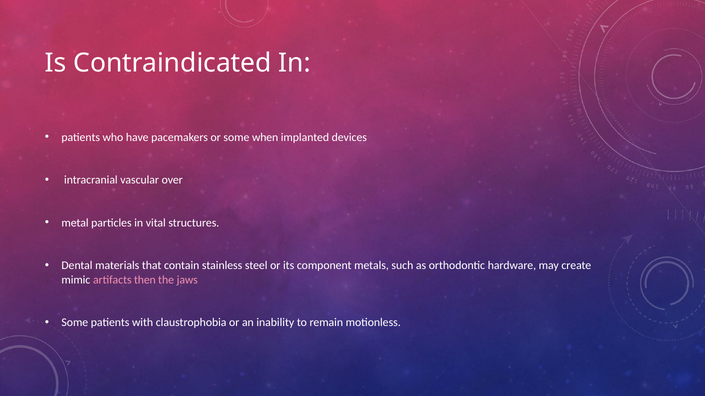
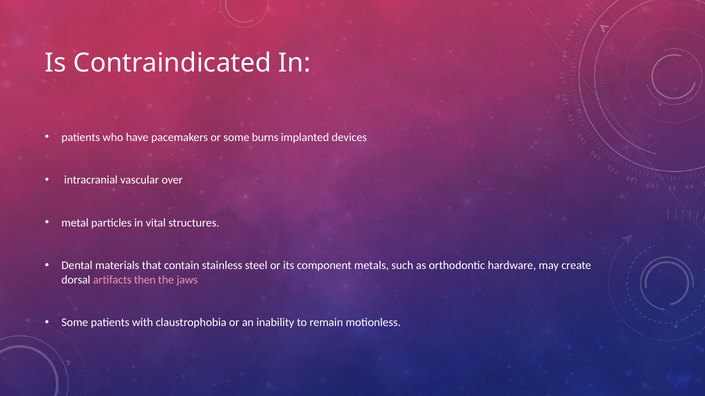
when: when -> burns
mimic: mimic -> dorsal
